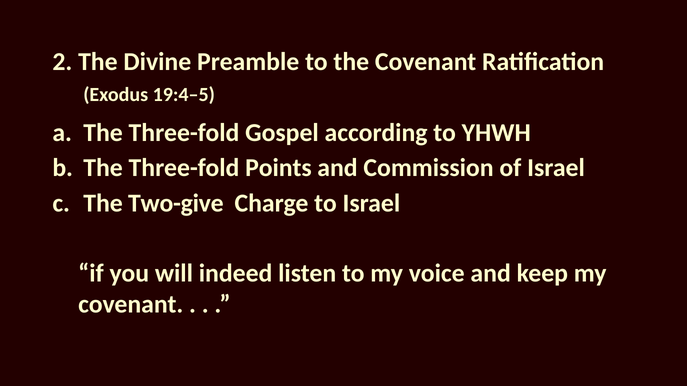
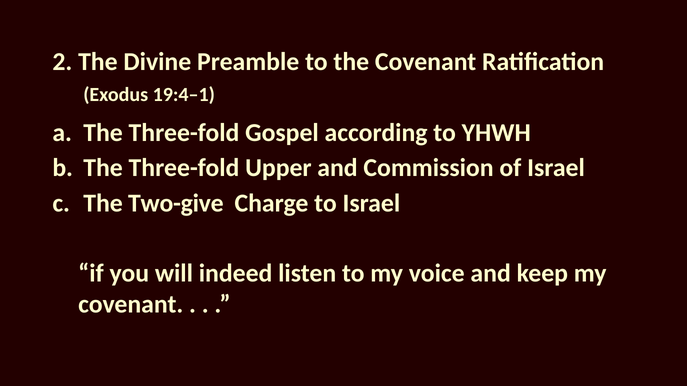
19:4–5: 19:4–5 -> 19:4–1
Points: Points -> Upper
